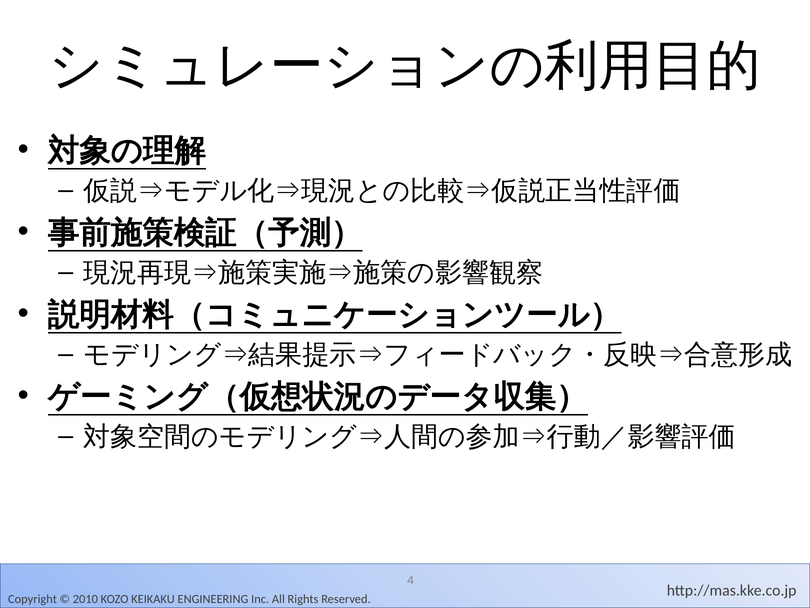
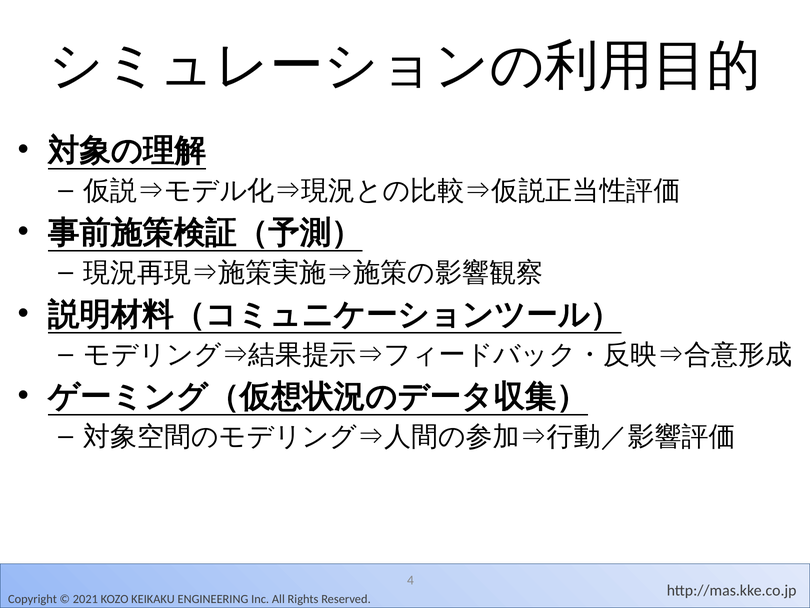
2010: 2010 -> 2021
